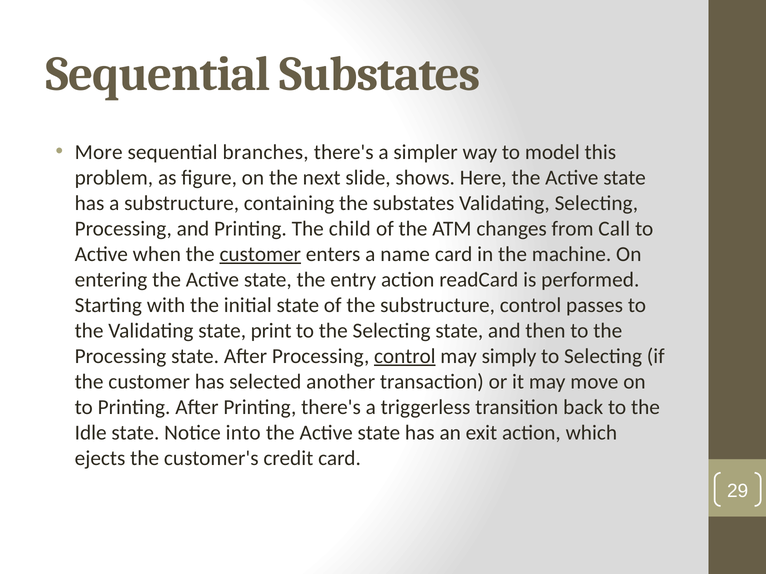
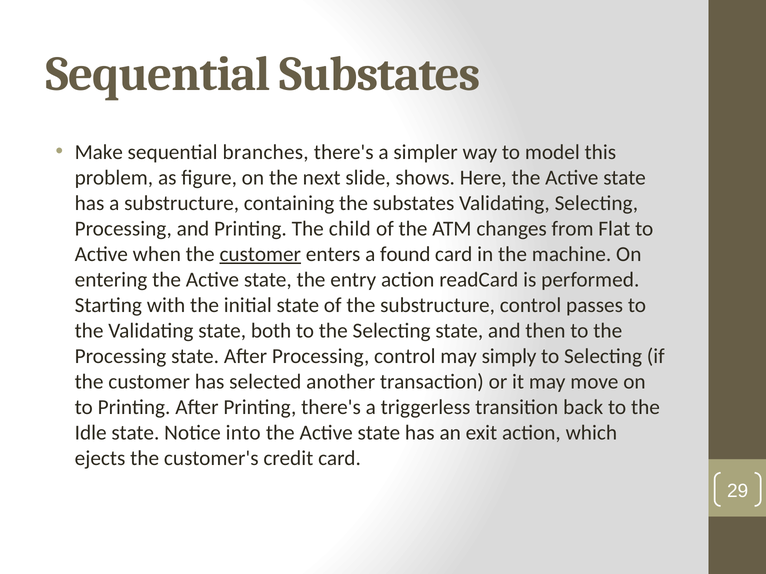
More: More -> Make
Call: Call -> Flat
name: name -> found
print: print -> both
control at (405, 356) underline: present -> none
